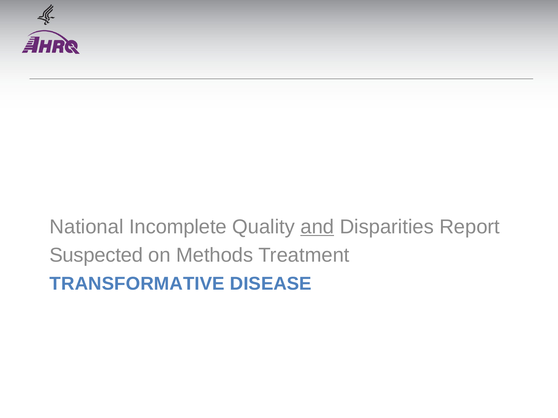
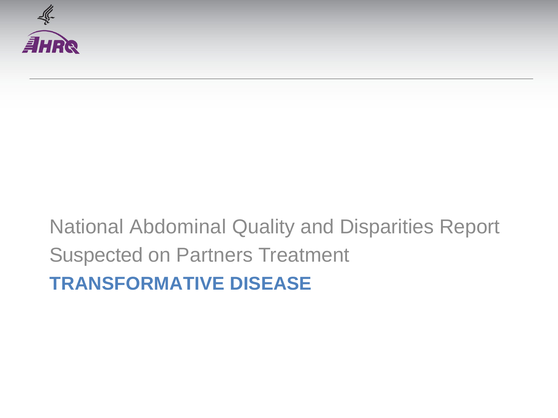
Incomplete: Incomplete -> Abdominal
and underline: present -> none
Methods: Methods -> Partners
